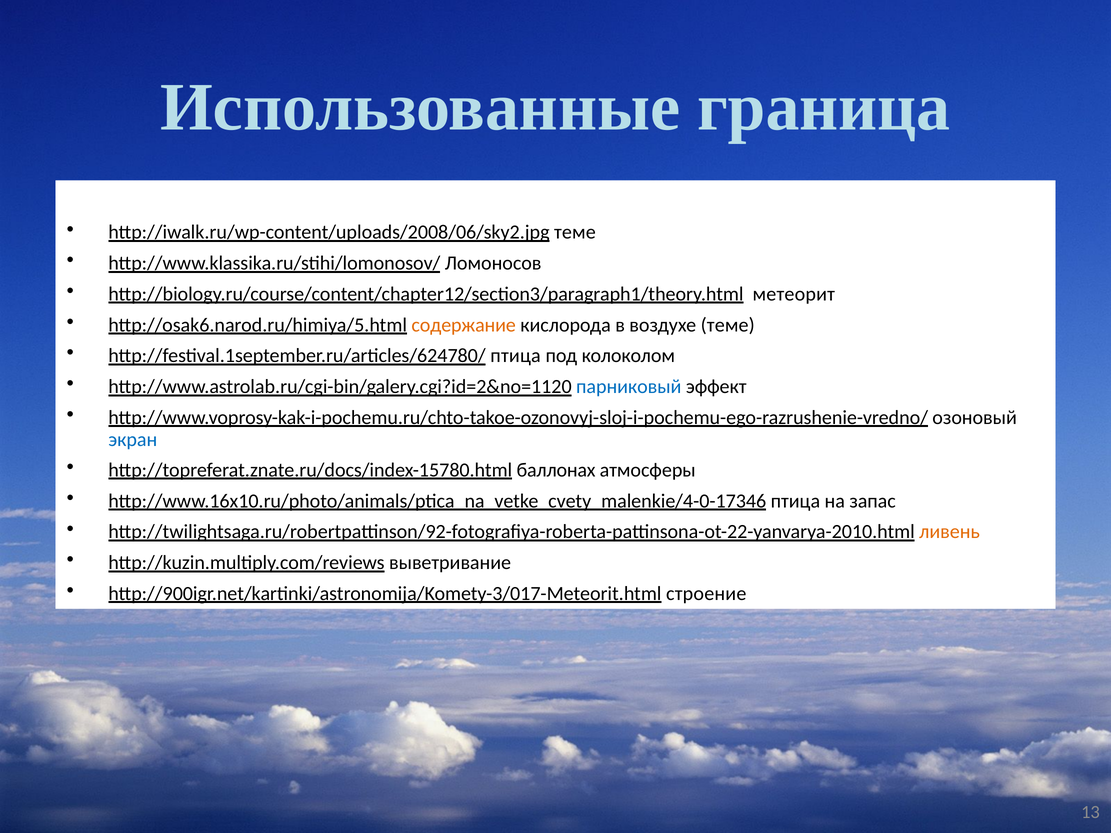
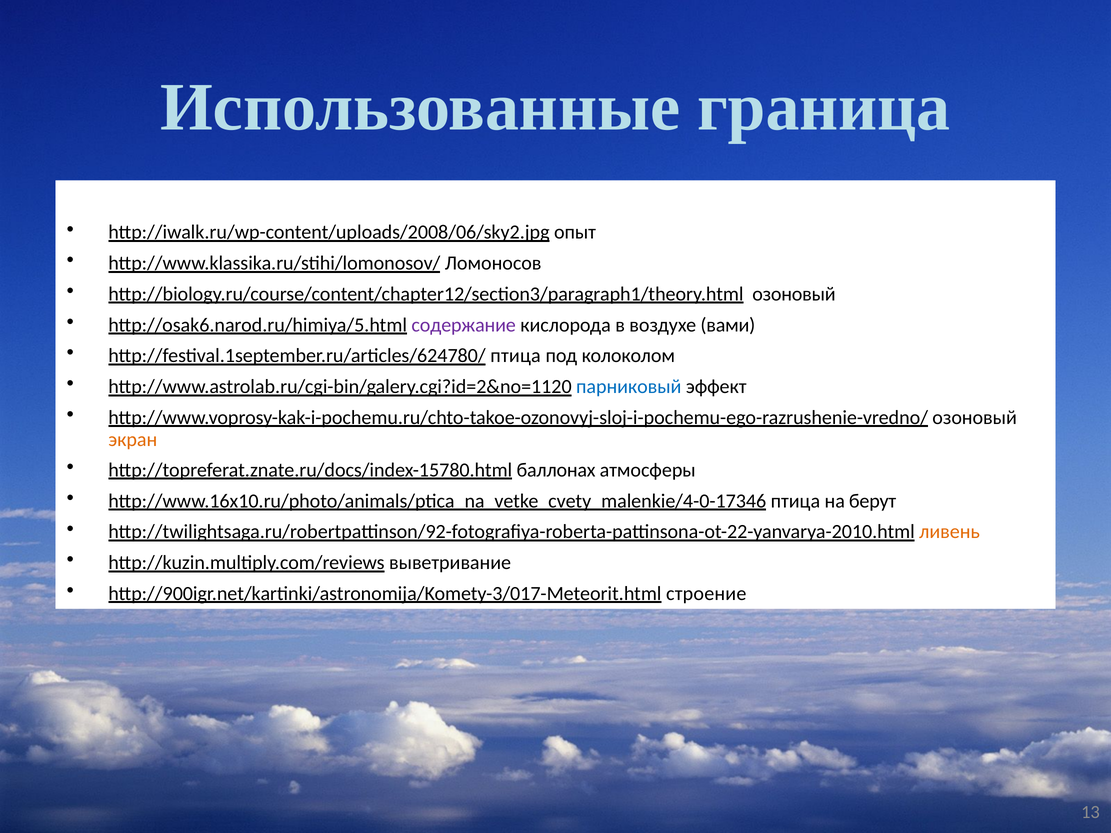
http://iwalk.ru/wp-content/uploads/2008/06/sky2.jpg теме: теме -> опыт
http://biology.ru/course/content/chapter12/section3/paragraph1/theory.html метеорит: метеорит -> озоновый
содержание colour: orange -> purple
воздухе теме: теме -> вами
экран colour: blue -> orange
запас: запас -> берут
